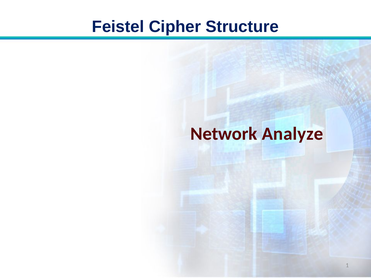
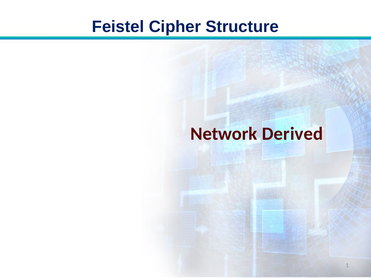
Analyze: Analyze -> Derived
